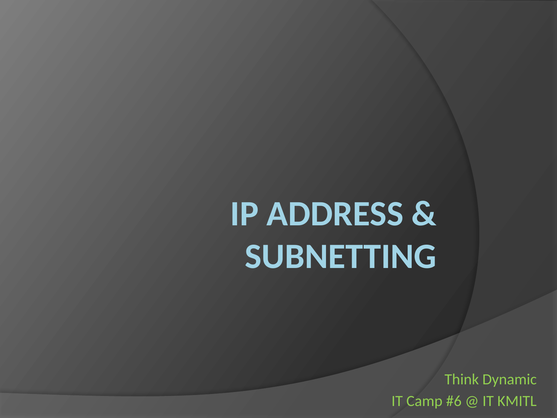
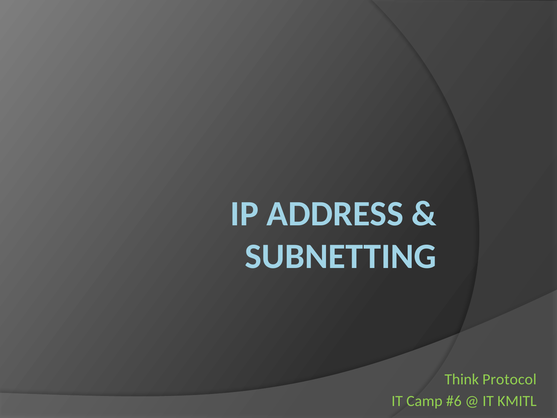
Dynamic: Dynamic -> Protocol
